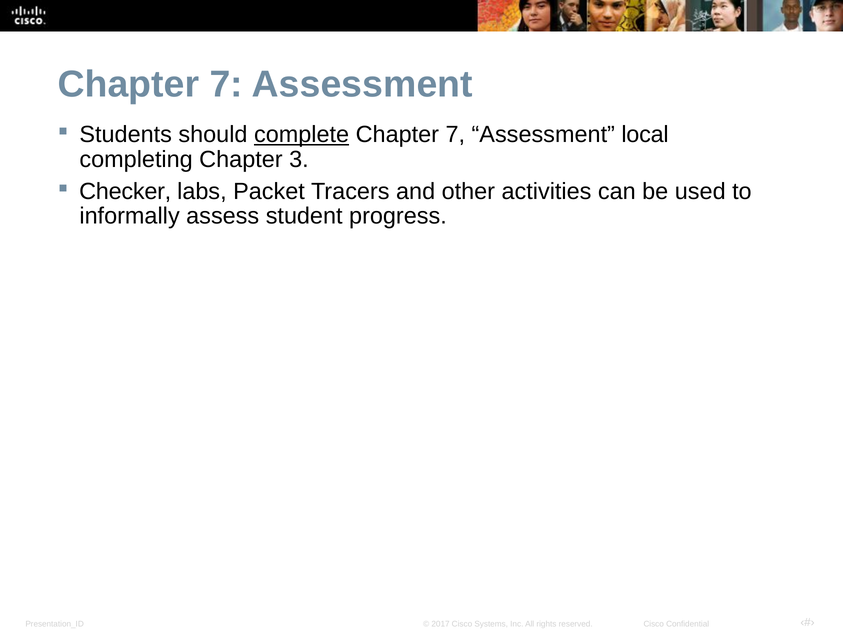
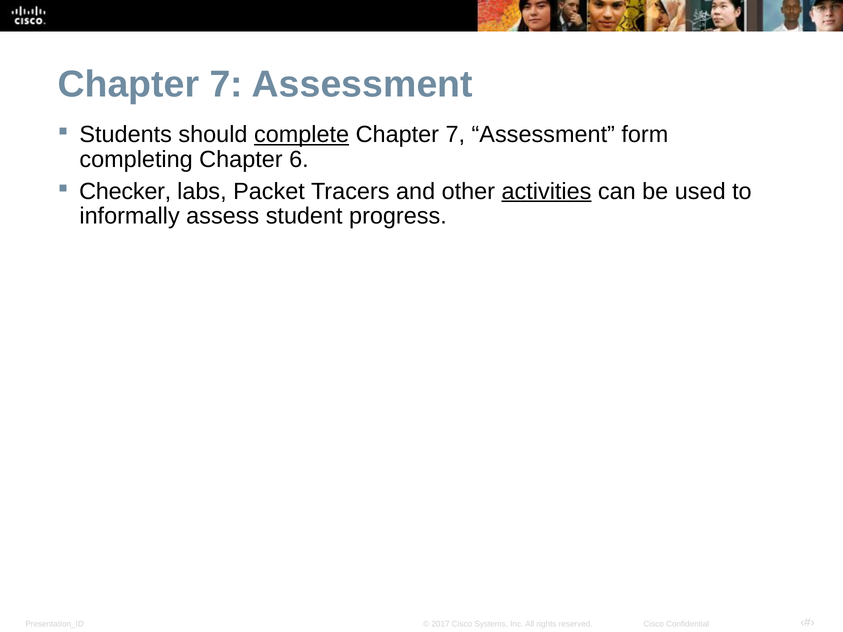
local: local -> form
3: 3 -> 6
activities underline: none -> present
